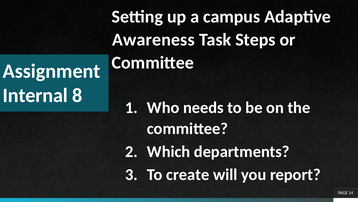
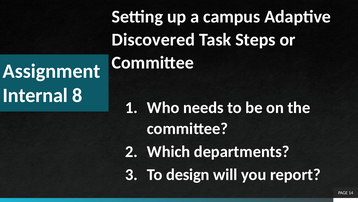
Awareness: Awareness -> Discovered
create: create -> design
